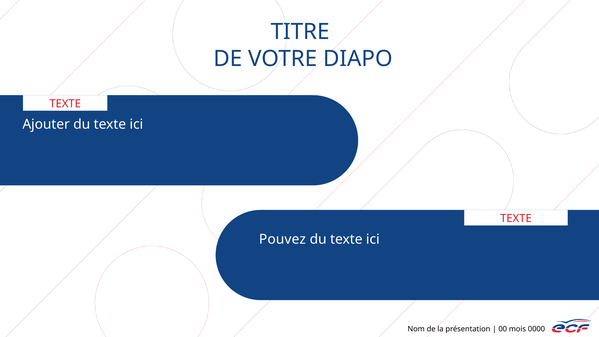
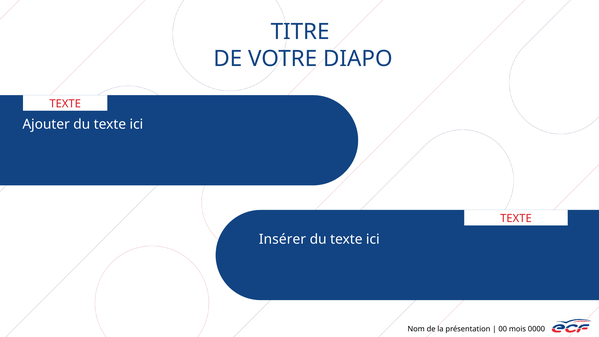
Pouvez: Pouvez -> Insérer
